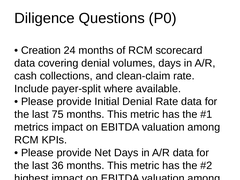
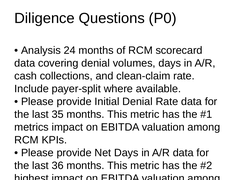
Creation: Creation -> Analysis
75: 75 -> 35
